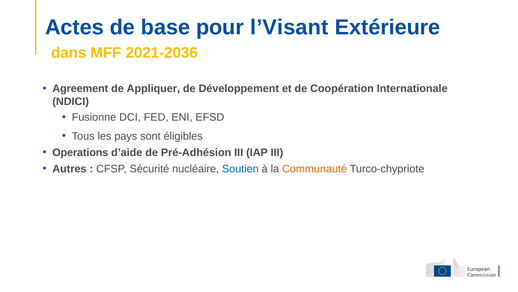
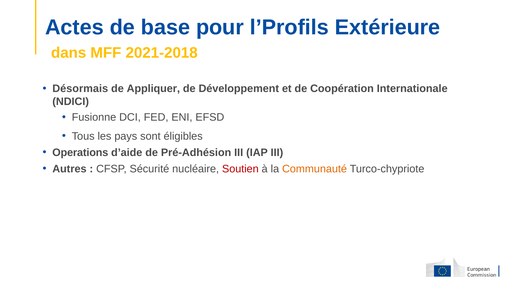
l’Visant: l’Visant -> l’Profils
2021-2036: 2021-2036 -> 2021-2018
Agreement: Agreement -> Désormais
Soutien colour: blue -> red
